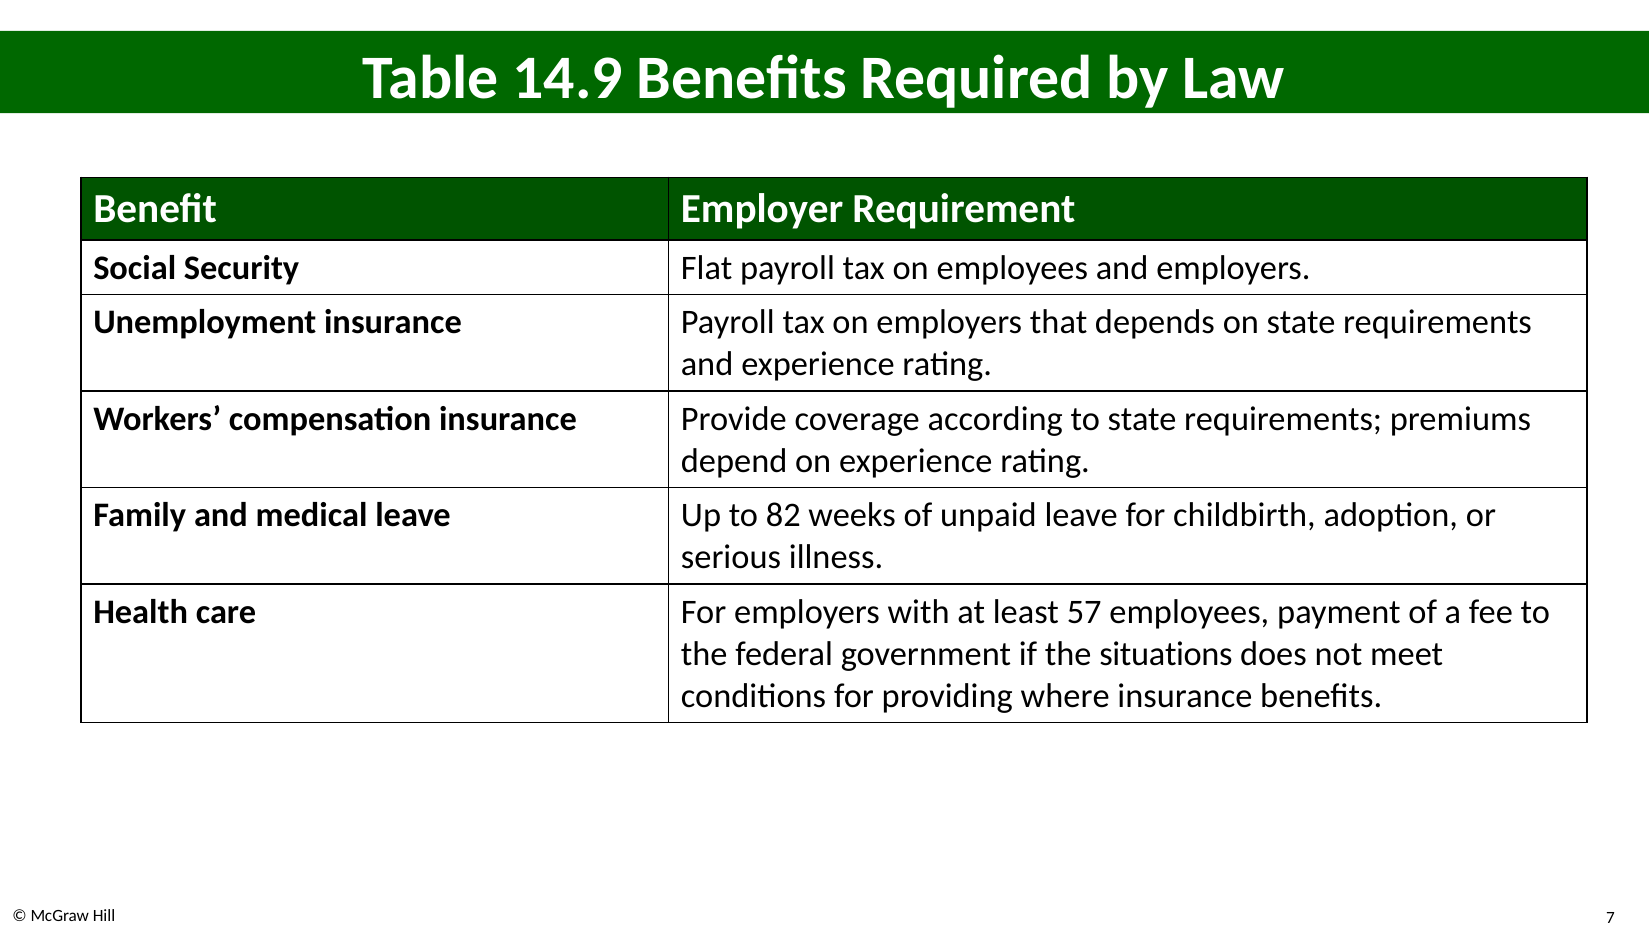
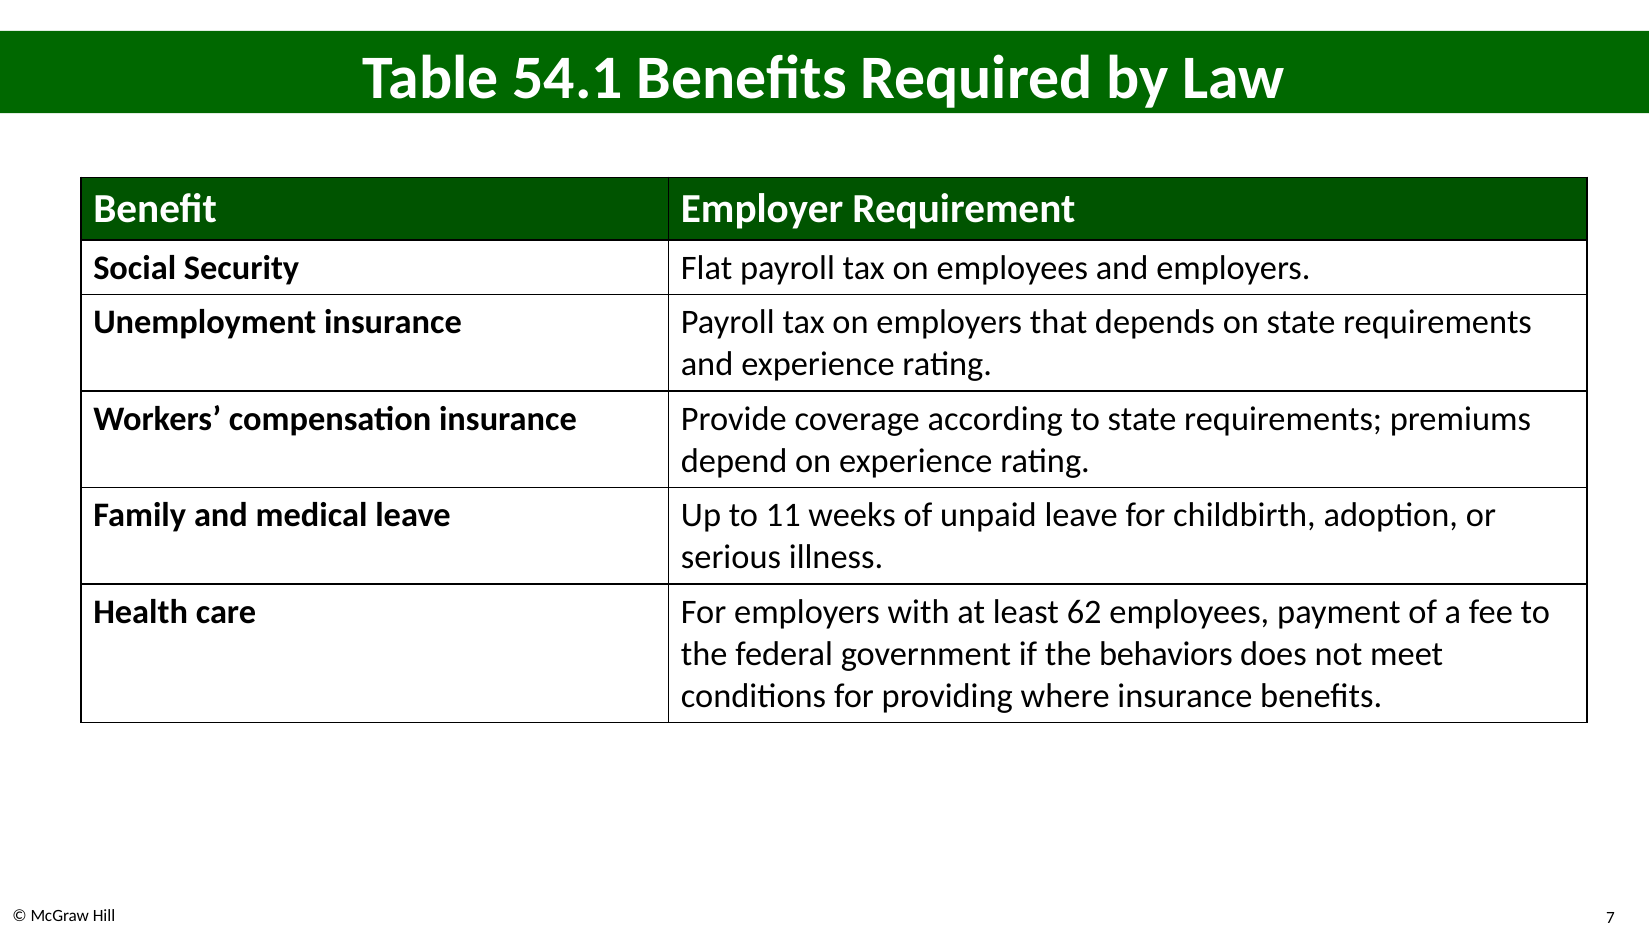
14.9: 14.9 -> 54.1
82: 82 -> 11
57: 57 -> 62
situations: situations -> behaviors
